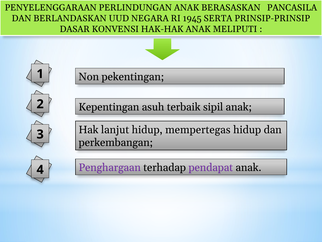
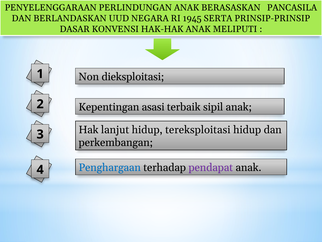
pekentingan: pekentingan -> dieksploitasi
asuh: asuh -> asasi
mempertegas: mempertegas -> tereksploitasi
Penghargaan colour: purple -> blue
